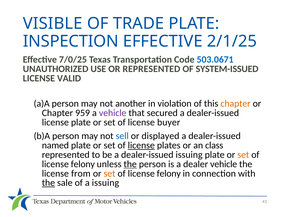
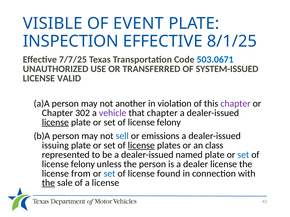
TRADE: TRADE -> EVENT
2/1/25: 2/1/25 -> 8/1/25
7/0/25: 7/0/25 -> 7/7/25
OR REPRESENTED: REPRESENTED -> TRANSFERRED
chapter at (236, 104) colour: orange -> purple
959: 959 -> 302
that secured: secured -> chapter
license at (55, 123) underline: none -> present
buyer at (169, 123): buyer -> felony
displayed: displayed -> emissions
named: named -> issuing
dealer-issued issuing: issuing -> named
set at (243, 155) colour: orange -> blue
the at (130, 164) underline: present -> none
dealer vehicle: vehicle -> license
set at (110, 174) colour: orange -> blue
felony at (169, 174): felony -> found
a issuing: issuing -> license
